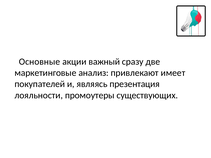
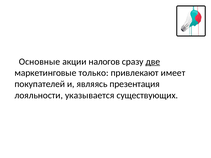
важный: важный -> налогов
две underline: none -> present
анализ: анализ -> только
промоутеры: промоутеры -> указывается
